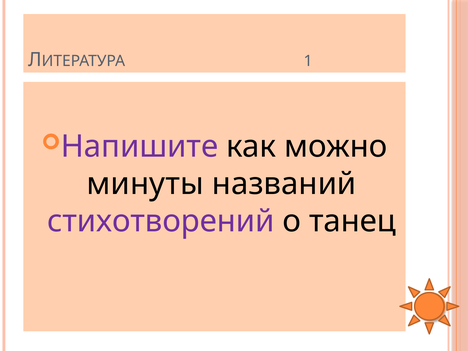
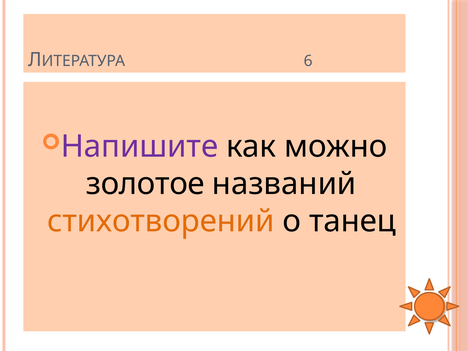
1: 1 -> 6
минуты: минуты -> золотое
стихотворений colour: purple -> orange
